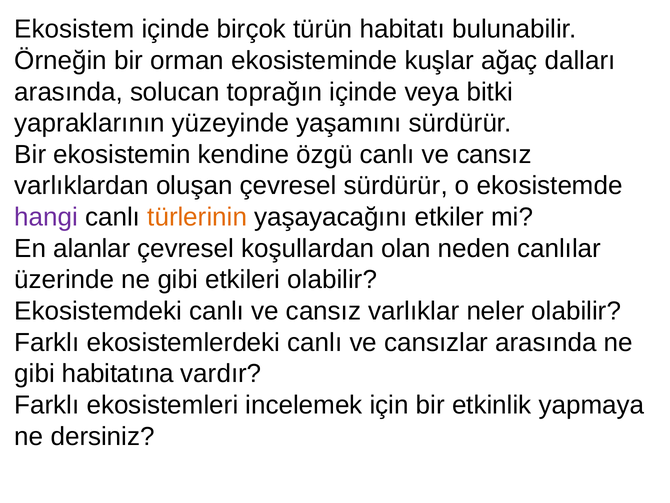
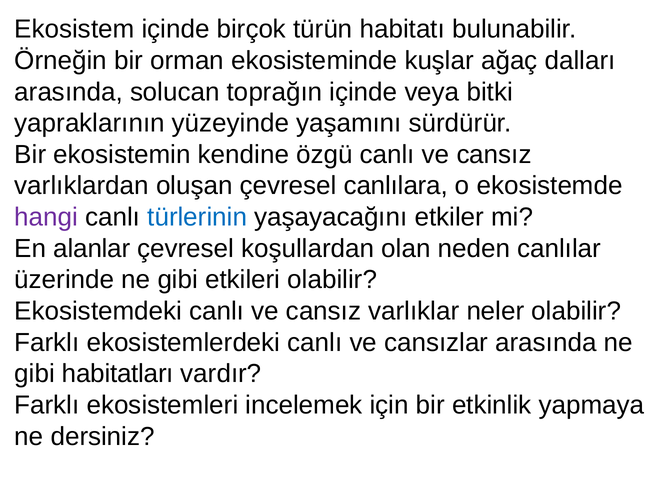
çevresel sürdürür: sürdürür -> canlılara
türlerinin colour: orange -> blue
habitatına: habitatına -> habitatları
